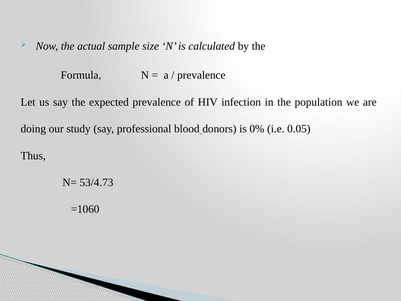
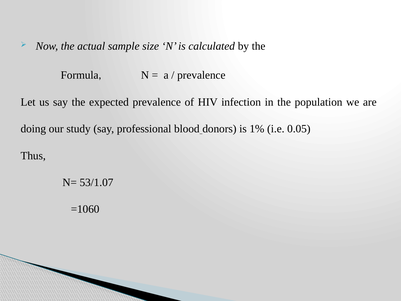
0%: 0% -> 1%
53/4.73: 53/4.73 -> 53/1.07
